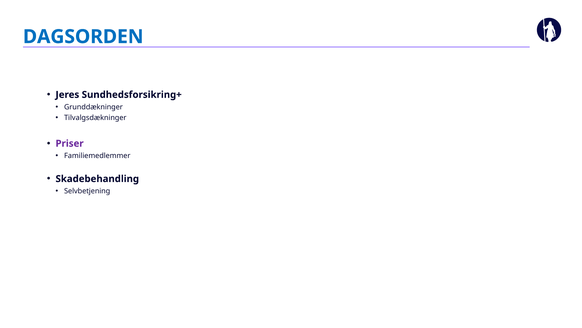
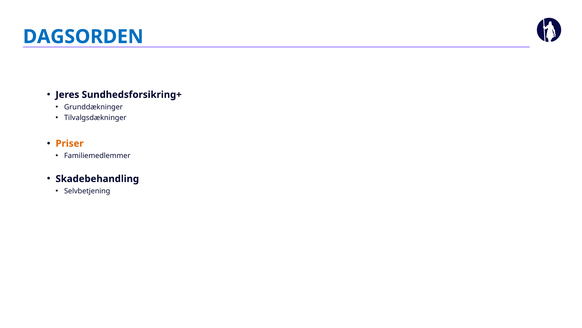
Priser colour: purple -> orange
